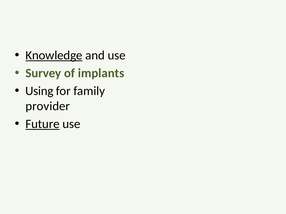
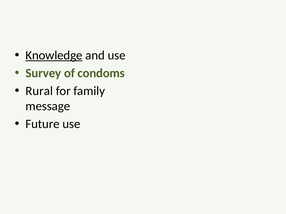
implants: implants -> condoms
Using: Using -> Rural
provider: provider -> message
Future underline: present -> none
